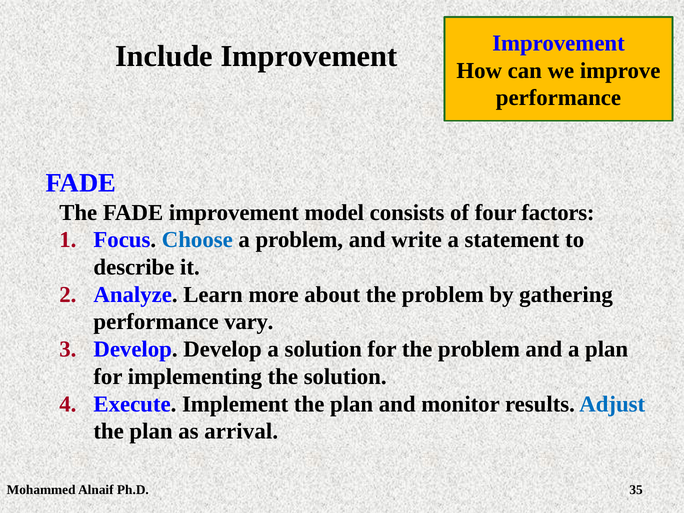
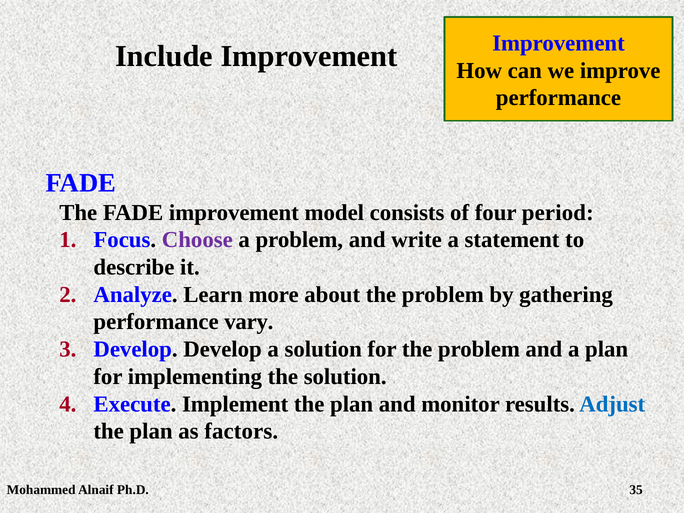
factors: factors -> period
Choose colour: blue -> purple
arrival: arrival -> factors
